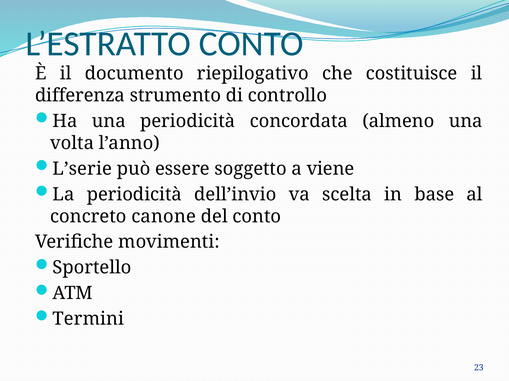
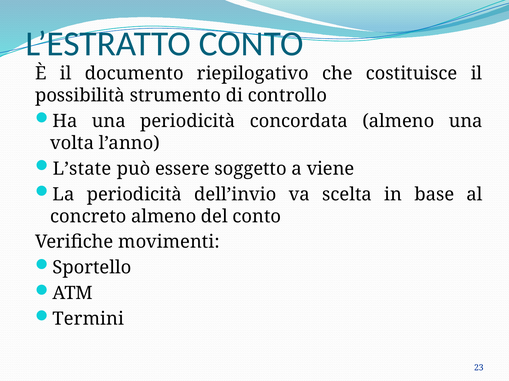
differenza: differenza -> possibilità
L’serie: L’serie -> L’state
concreto canone: canone -> almeno
